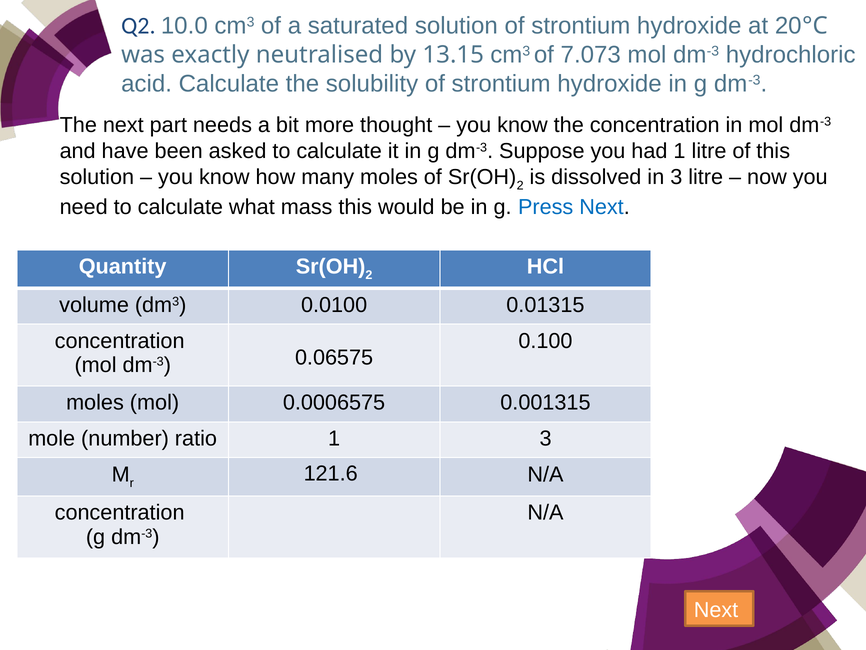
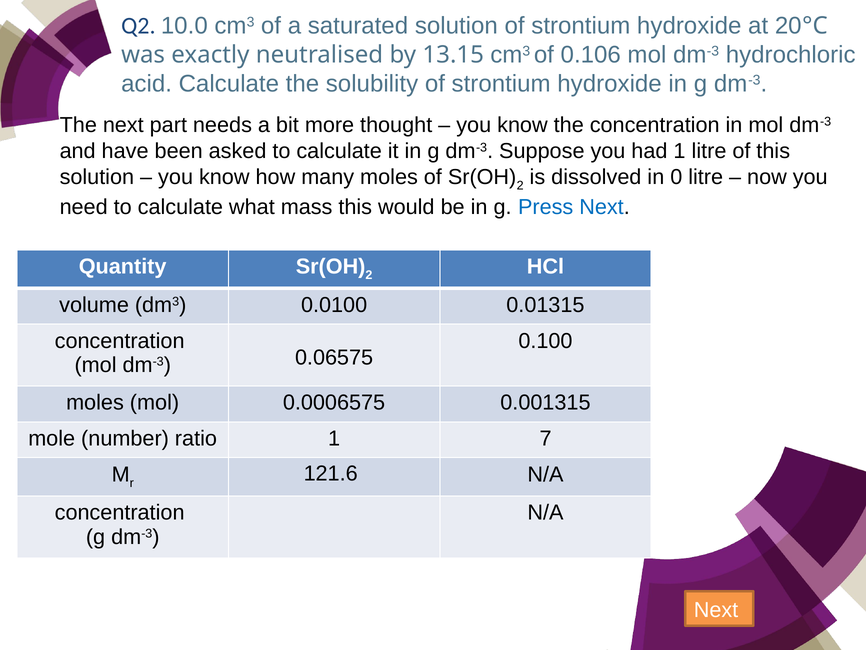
7.073: 7.073 -> 0.106
in 3: 3 -> 0
1 3: 3 -> 7
